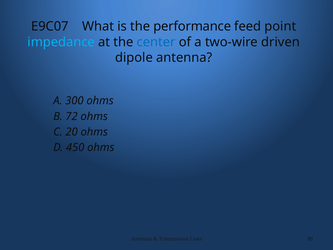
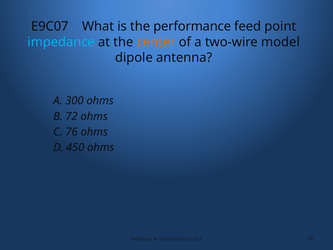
center colour: blue -> orange
driven: driven -> model
20: 20 -> 76
